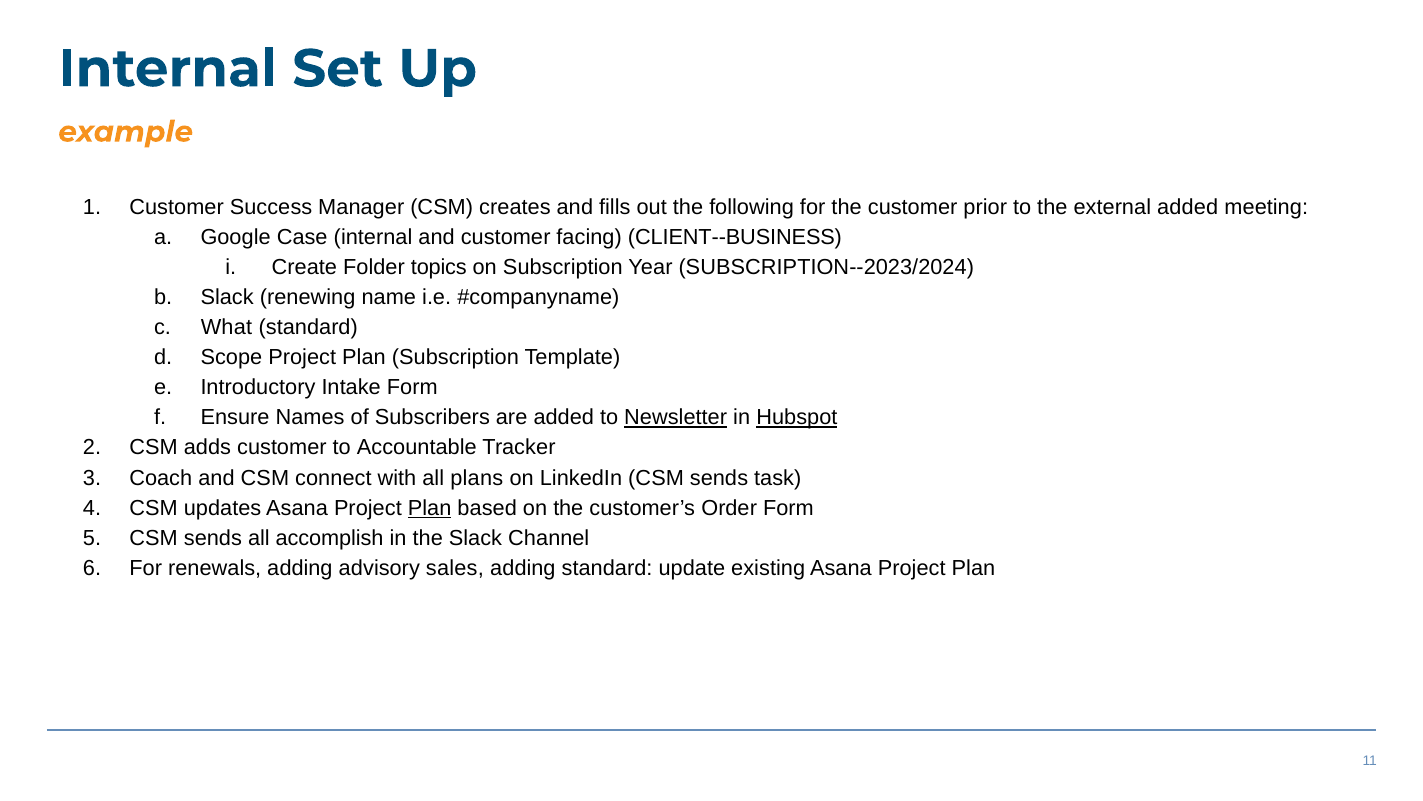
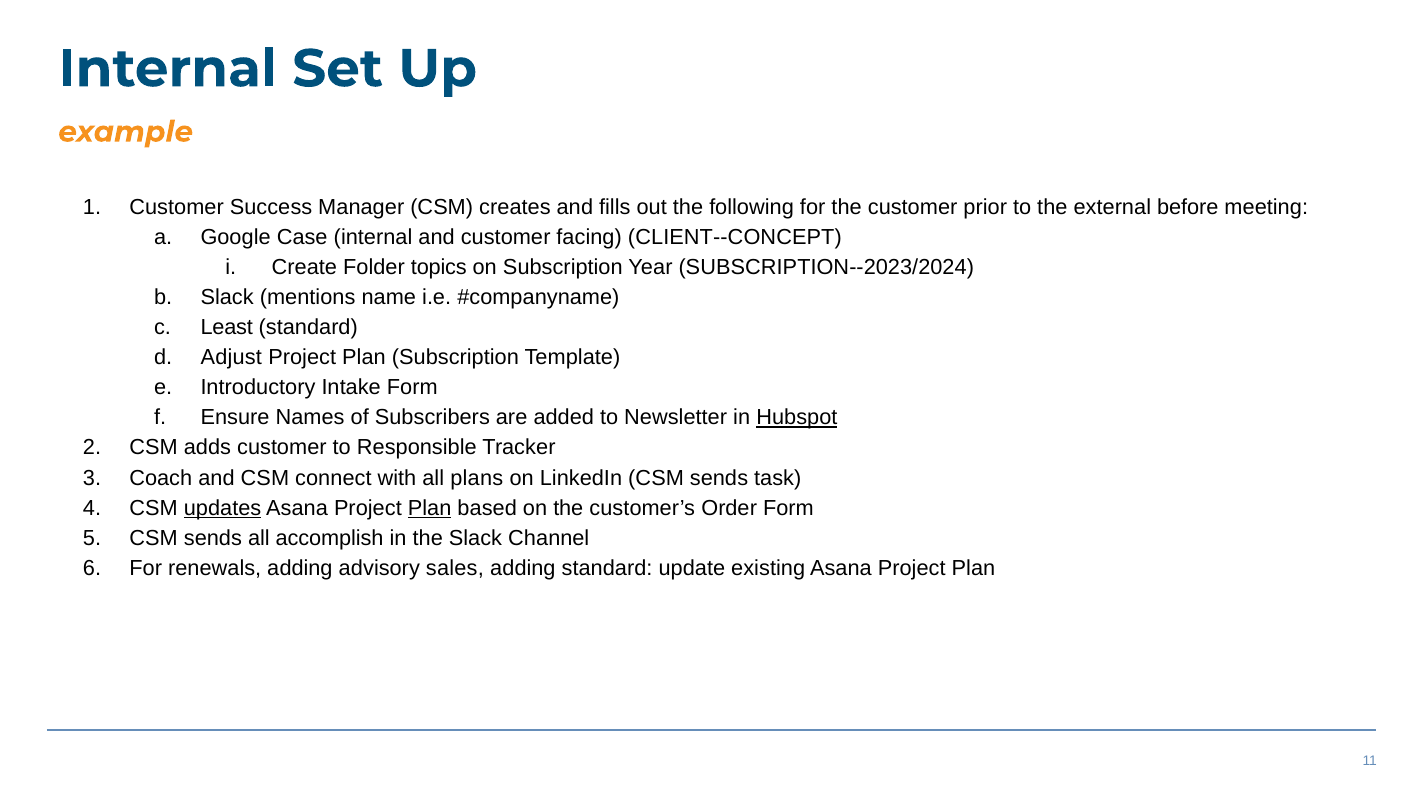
external added: added -> before
CLIENT--BUSINESS: CLIENT--BUSINESS -> CLIENT--CONCEPT
renewing: renewing -> mentions
What: What -> Least
Scope: Scope -> Adjust
Newsletter underline: present -> none
Accountable: Accountable -> Responsible
updates underline: none -> present
